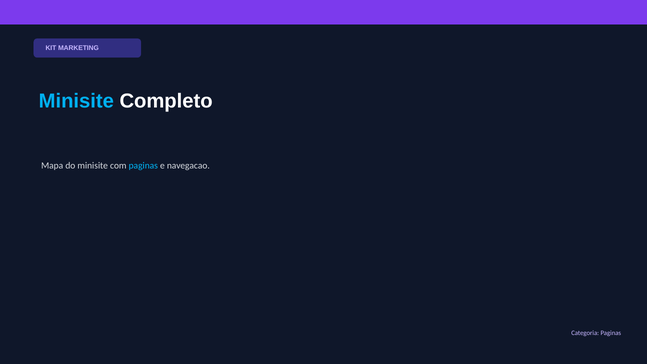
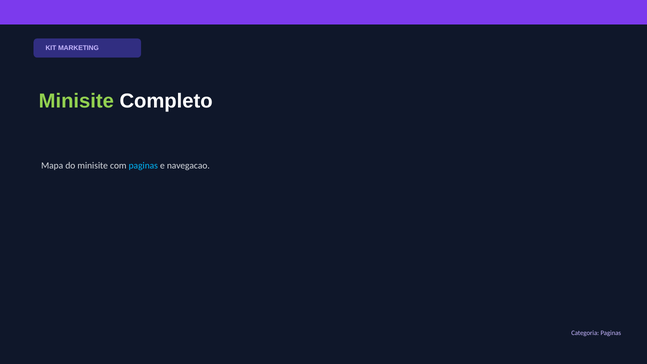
Minisite at (76, 101) colour: light blue -> light green
